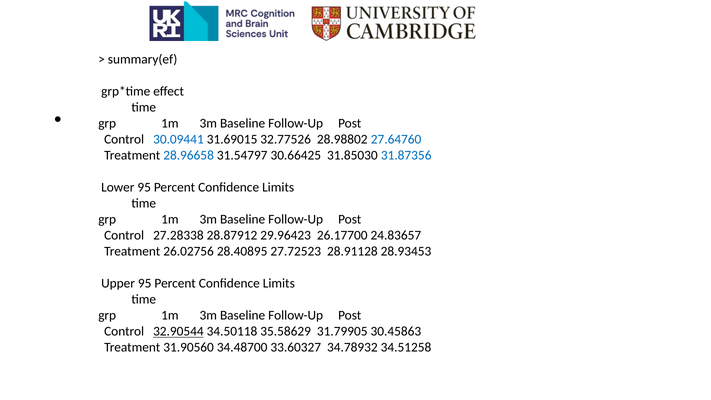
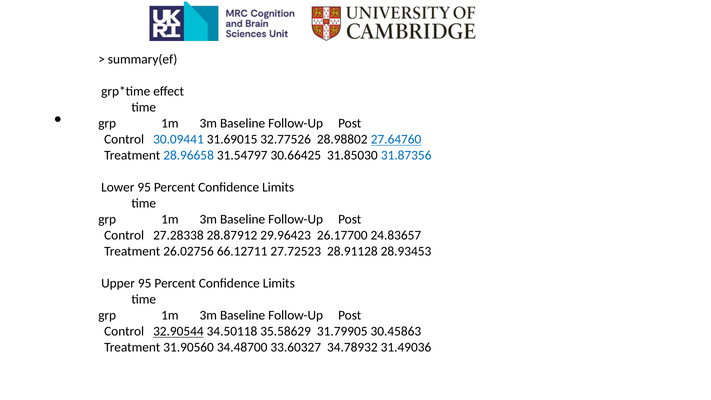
27.64760 underline: none -> present
28.40895: 28.40895 -> 66.12711
34.51258: 34.51258 -> 31.49036
